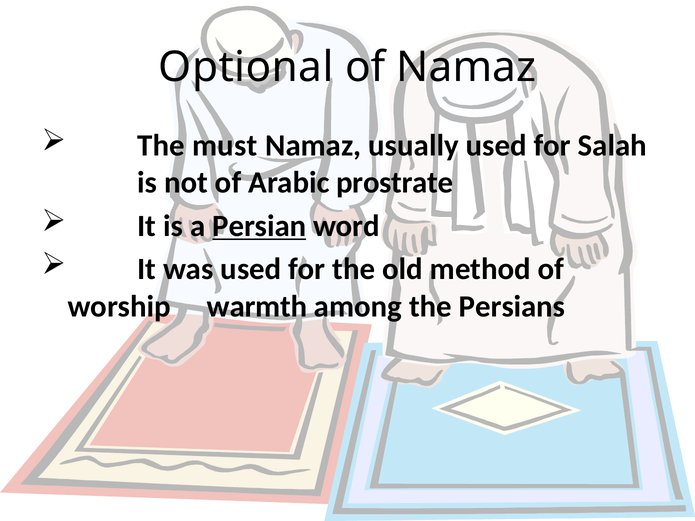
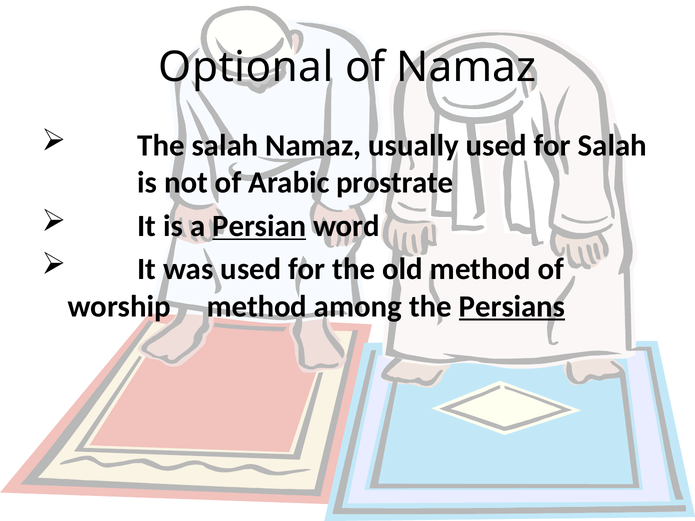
The must: must -> salah
worship warmth: warmth -> method
Persians underline: none -> present
